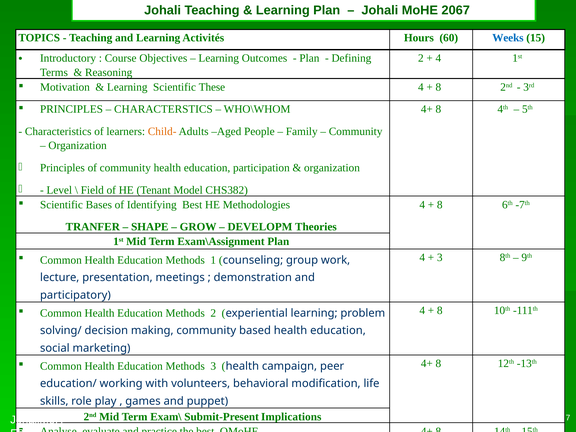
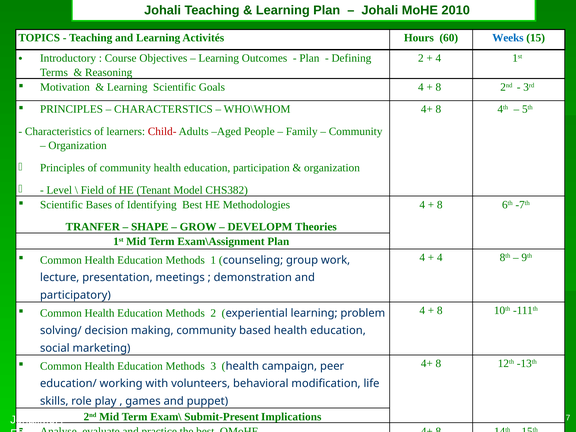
2067: 2067 -> 2010
These: These -> Goals
Child- colour: orange -> red
3 at (440, 258): 3 -> 4
